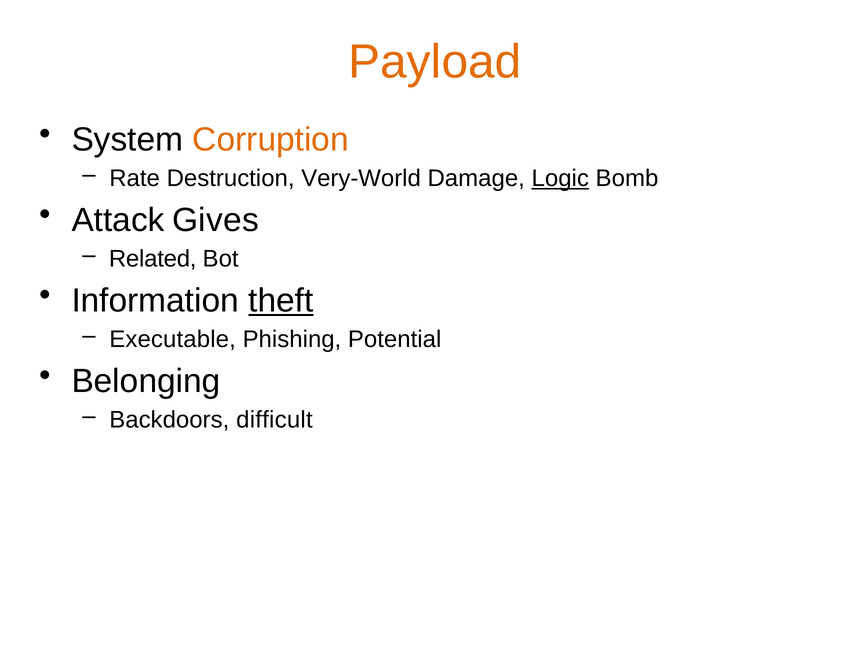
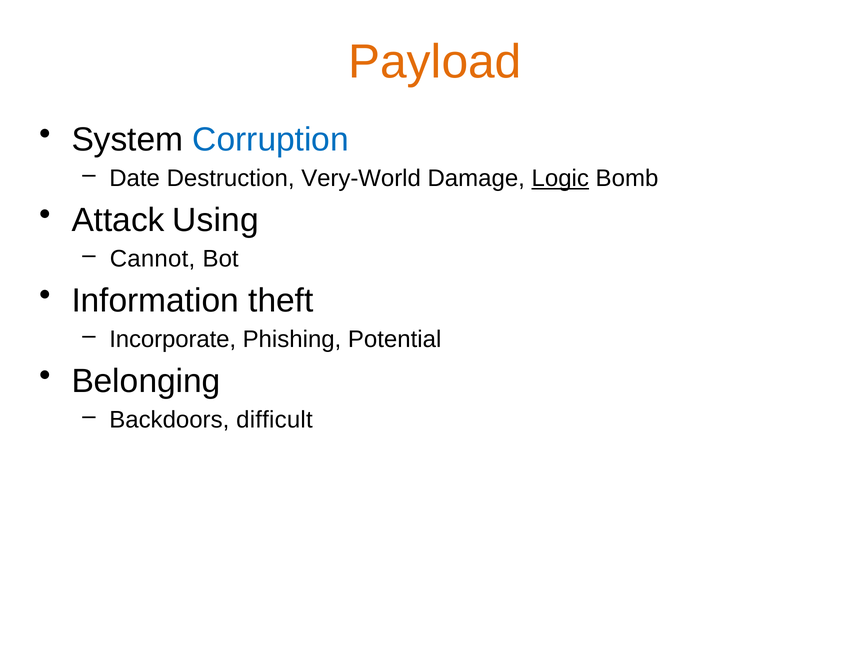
Corruption colour: orange -> blue
Rate: Rate -> Date
Gives: Gives -> Using
Related: Related -> Cannot
theft underline: present -> none
Executable: Executable -> Incorporate
